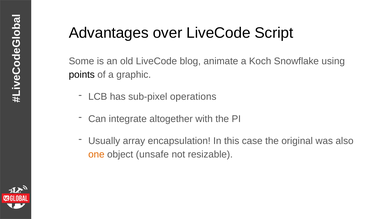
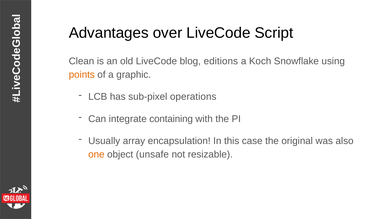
Some: Some -> Clean
animate: animate -> editions
points colour: black -> orange
altogether: altogether -> containing
